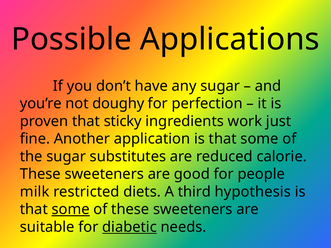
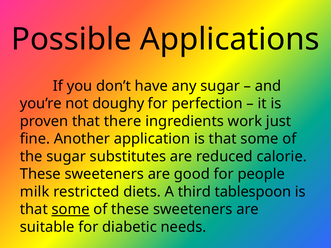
sticky: sticky -> there
hypothesis: hypothesis -> tablespoon
diabetic underline: present -> none
